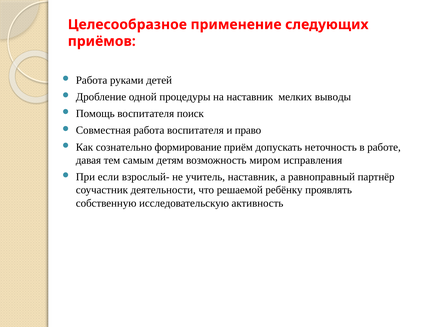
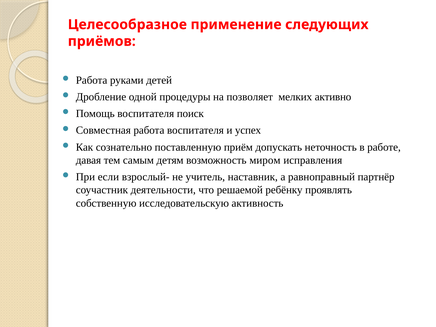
на наставник: наставник -> позволяет
выводы: выводы -> активно
право: право -> успех
формирование: формирование -> поставленную
